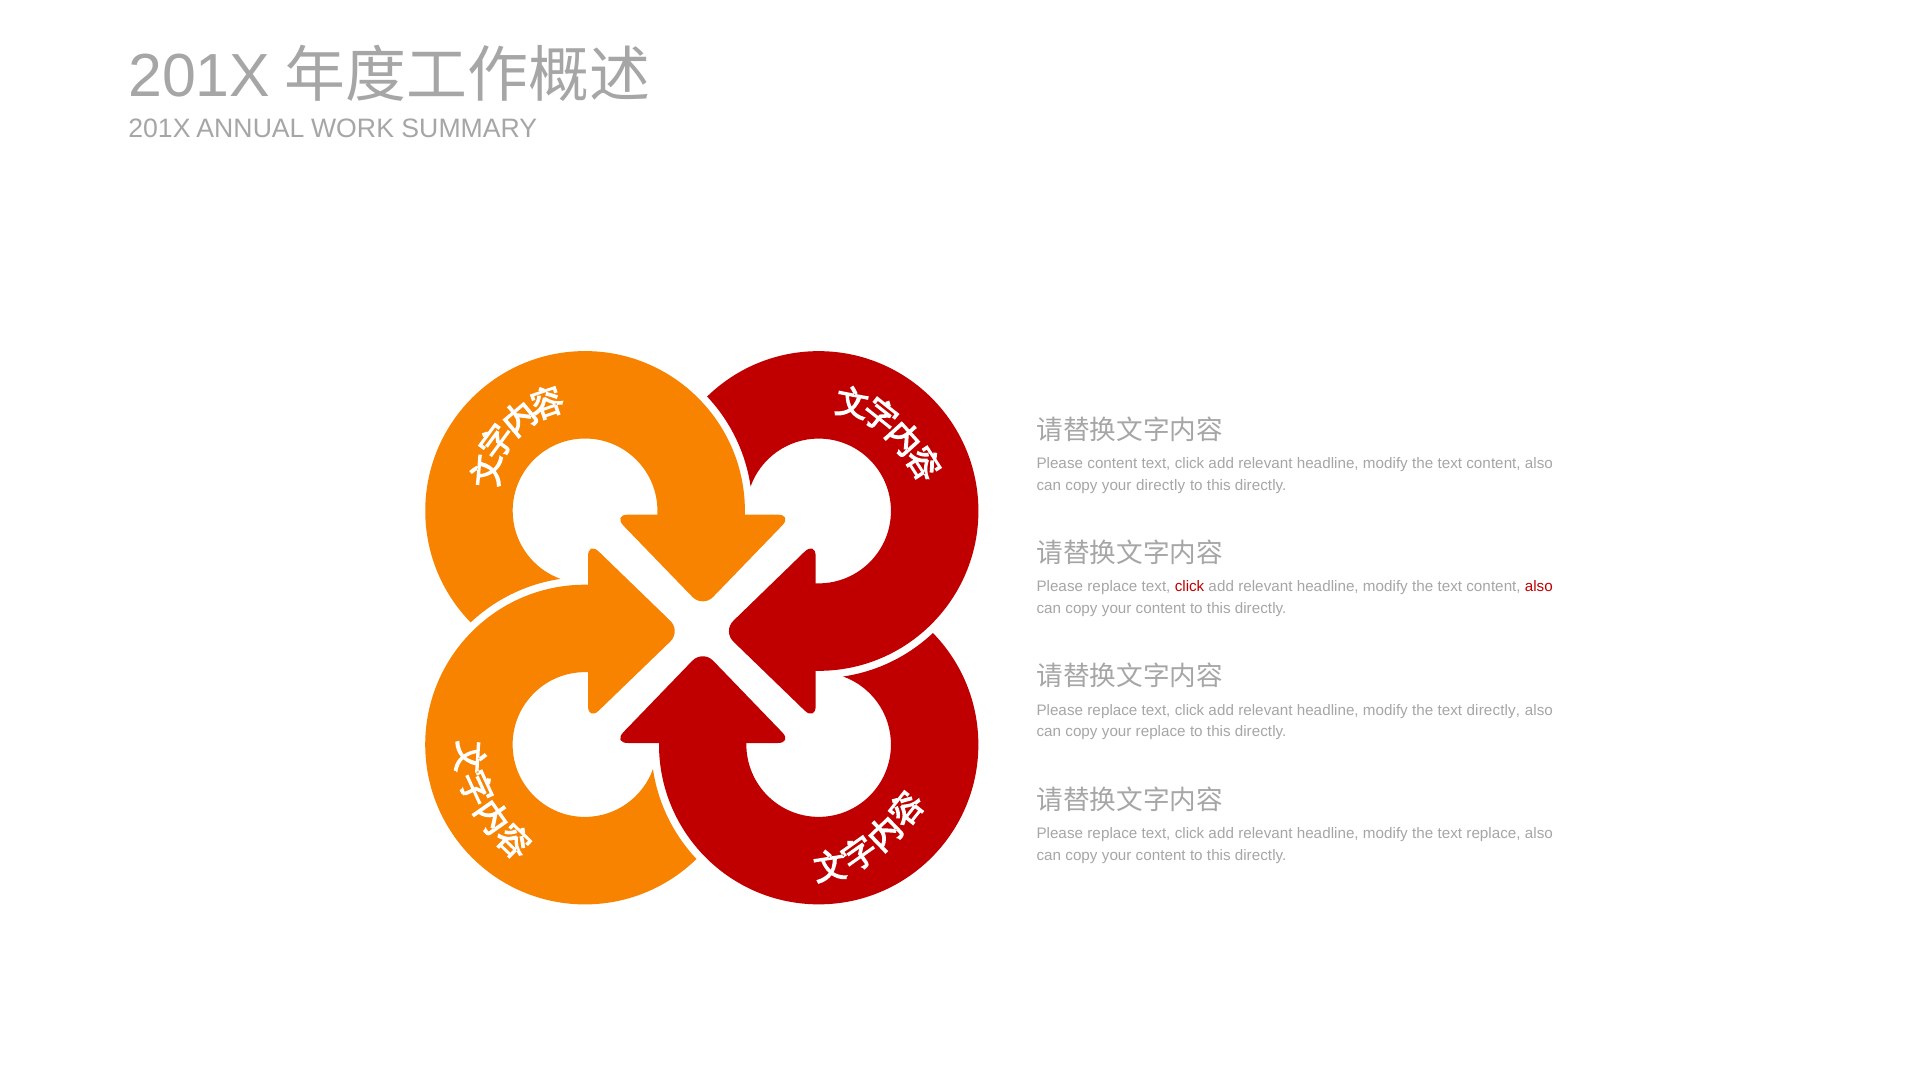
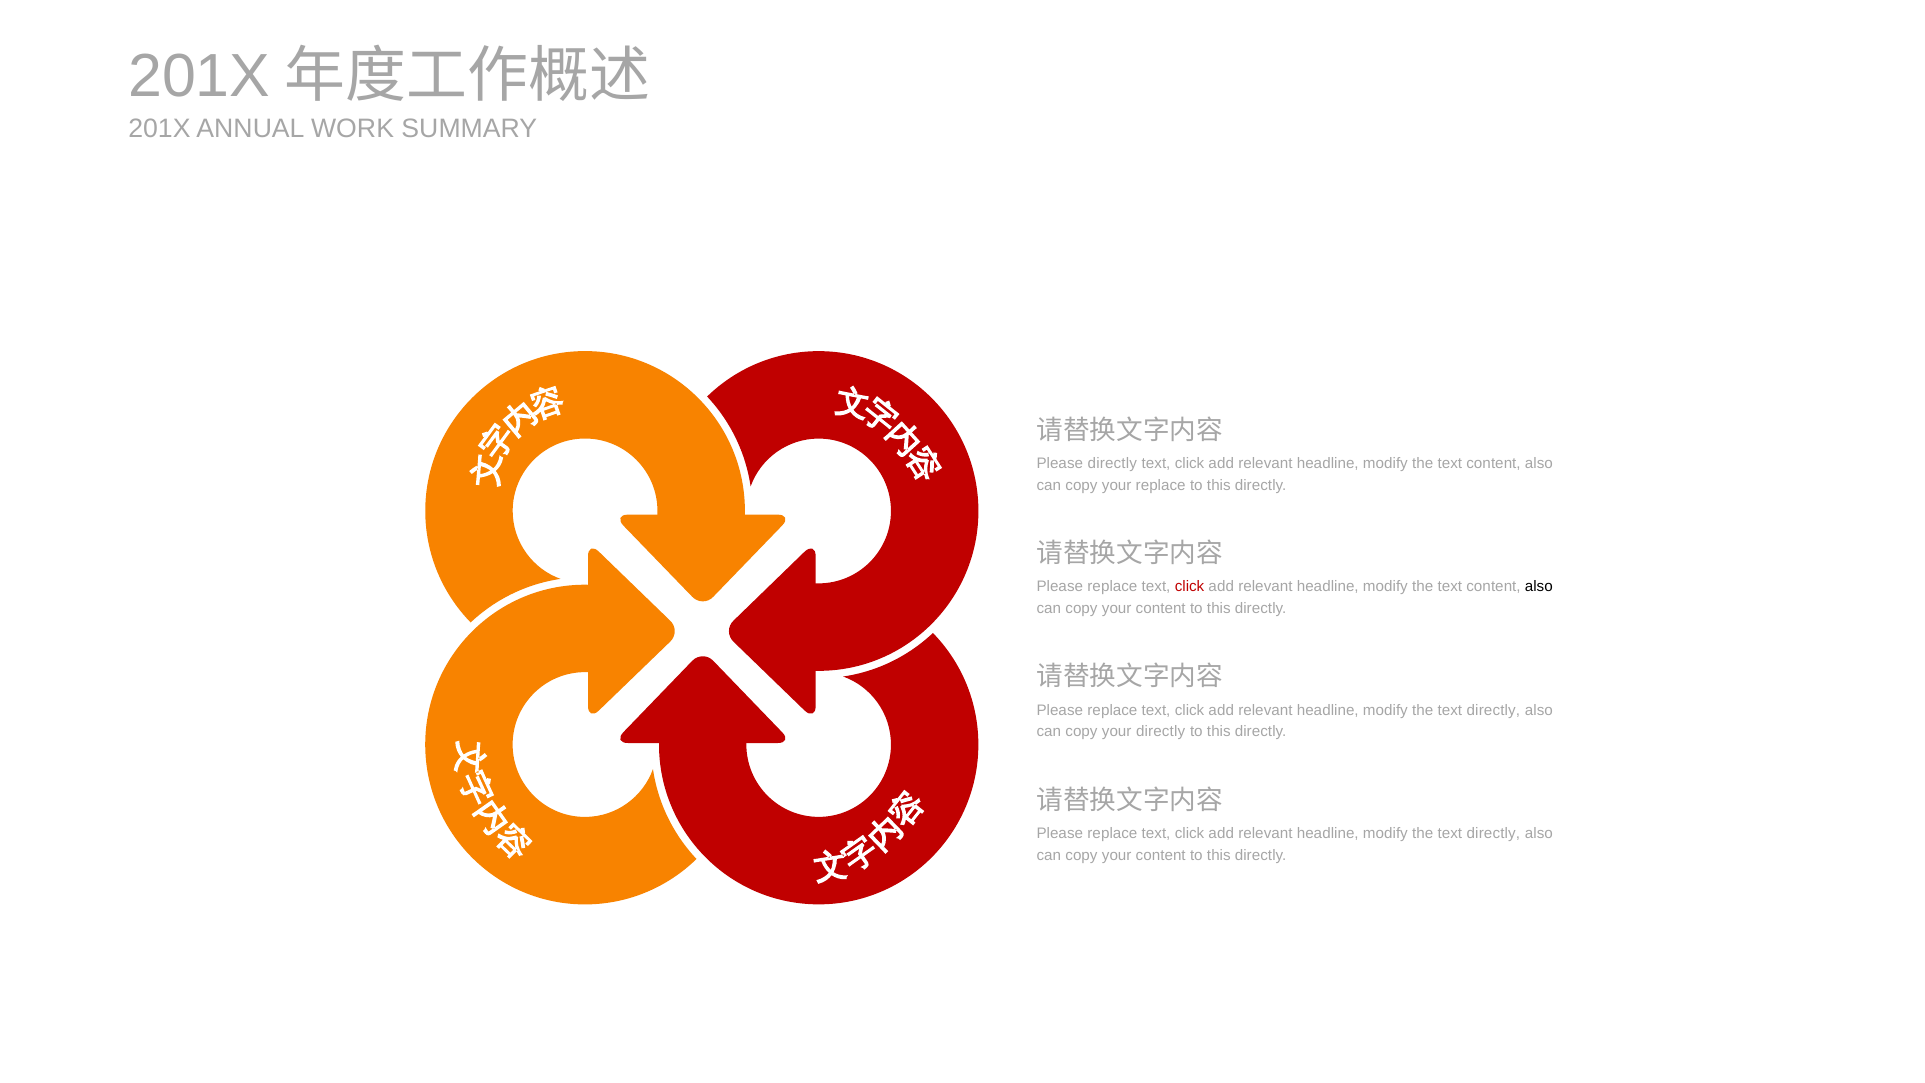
Please content: content -> directly
your directly: directly -> replace
also at (1539, 587) colour: red -> black
your replace: replace -> directly
replace at (1493, 833): replace -> directly
